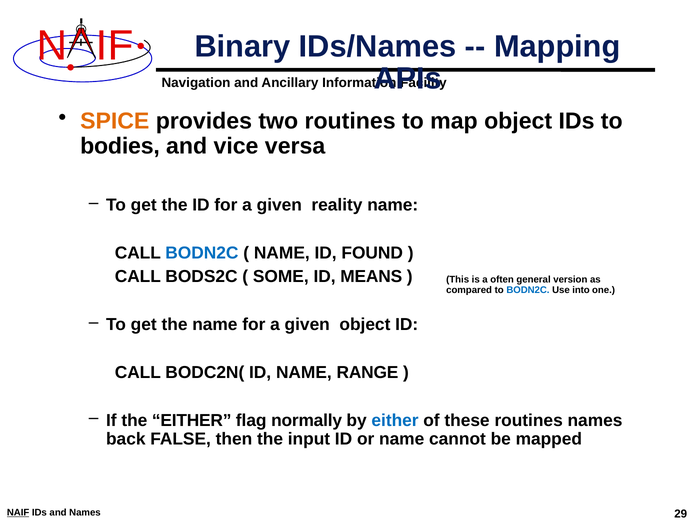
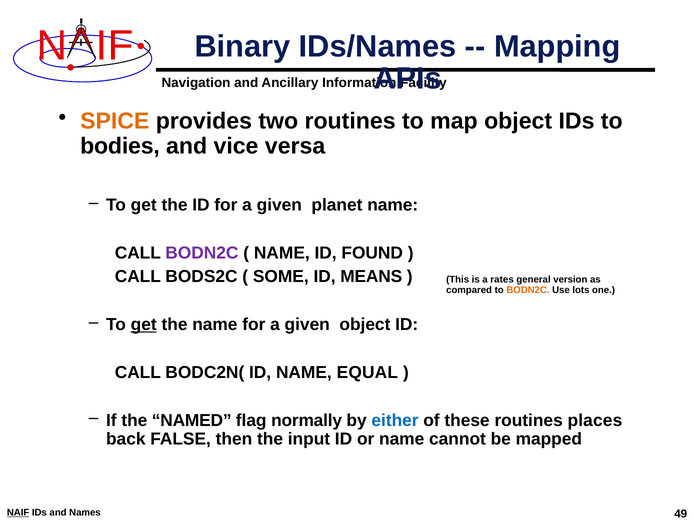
reality: reality -> planet
BODN2C at (202, 253) colour: blue -> purple
often: often -> rates
BODN2C at (528, 290) colour: blue -> orange
into: into -> lots
get at (144, 324) underline: none -> present
RANGE: RANGE -> EQUAL
the EITHER: EITHER -> NAMED
routines names: names -> places
29: 29 -> 49
